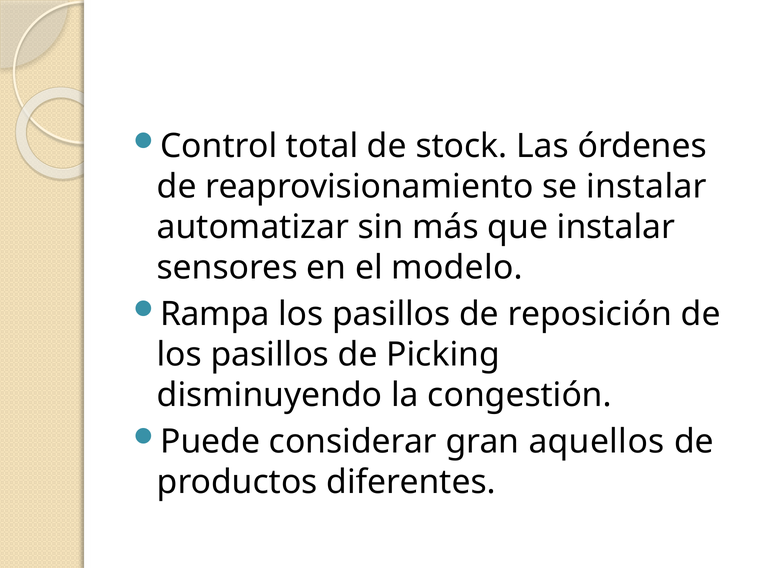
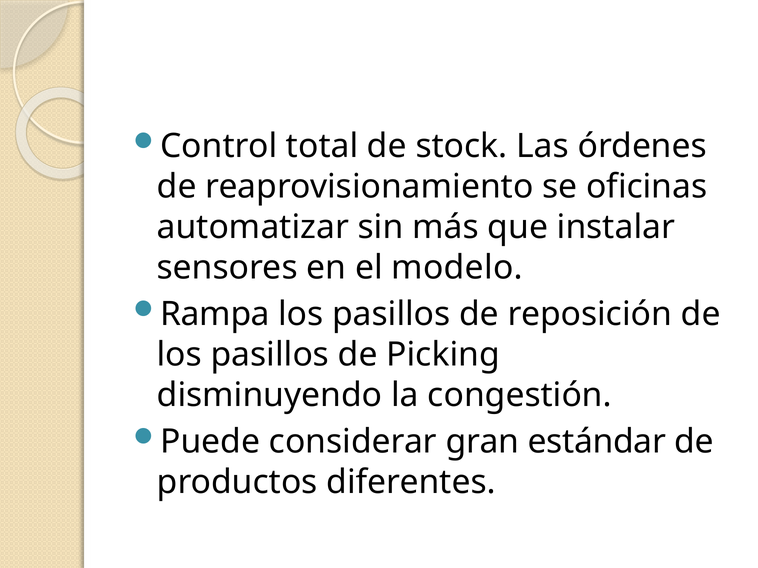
se instalar: instalar -> oficinas
aquellos: aquellos -> estándar
